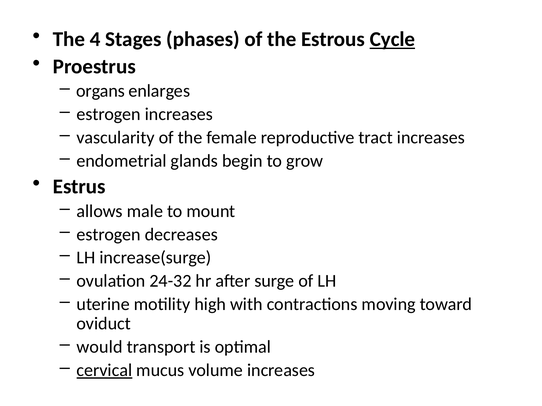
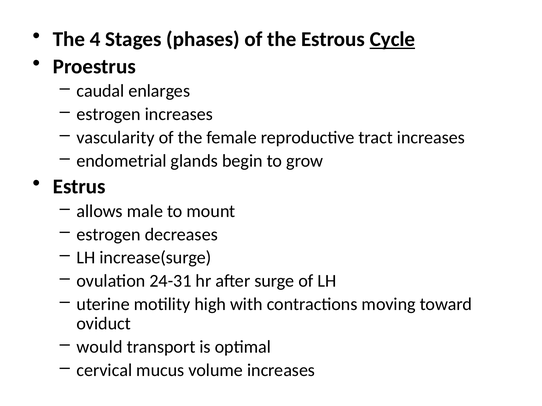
organs: organs -> caudal
24-32: 24-32 -> 24-31
cervical underline: present -> none
